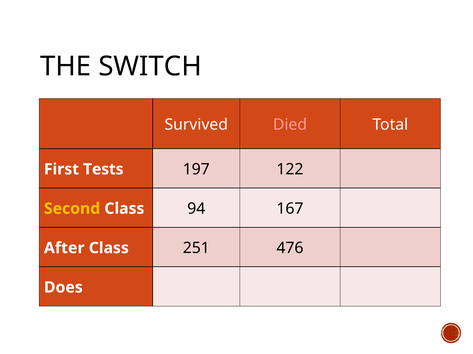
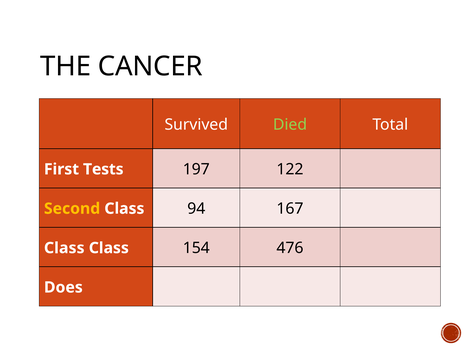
SWITCH: SWITCH -> CANCER
Died colour: pink -> light green
After at (64, 249): After -> Class
251: 251 -> 154
